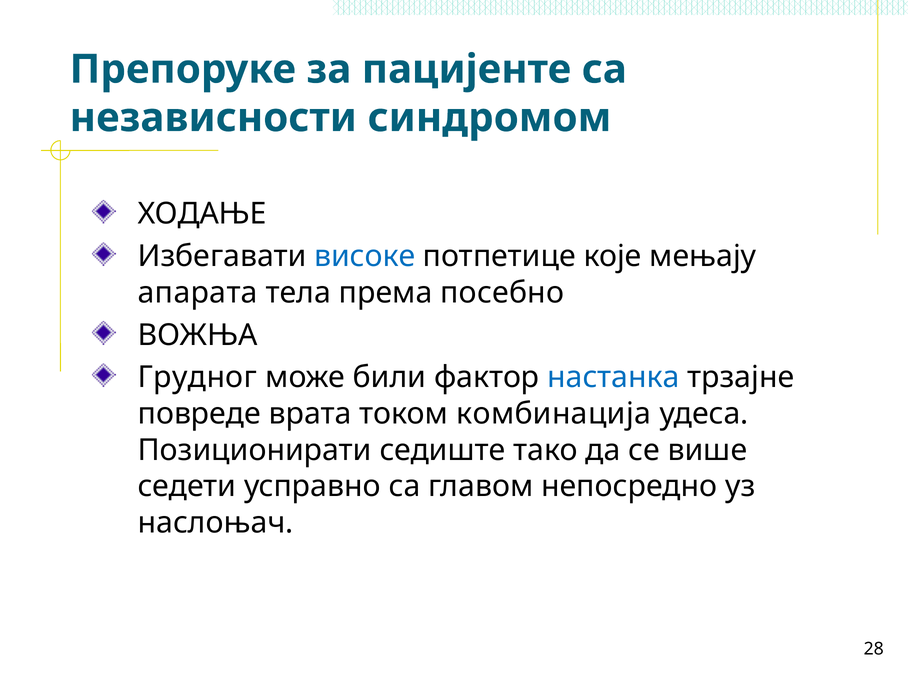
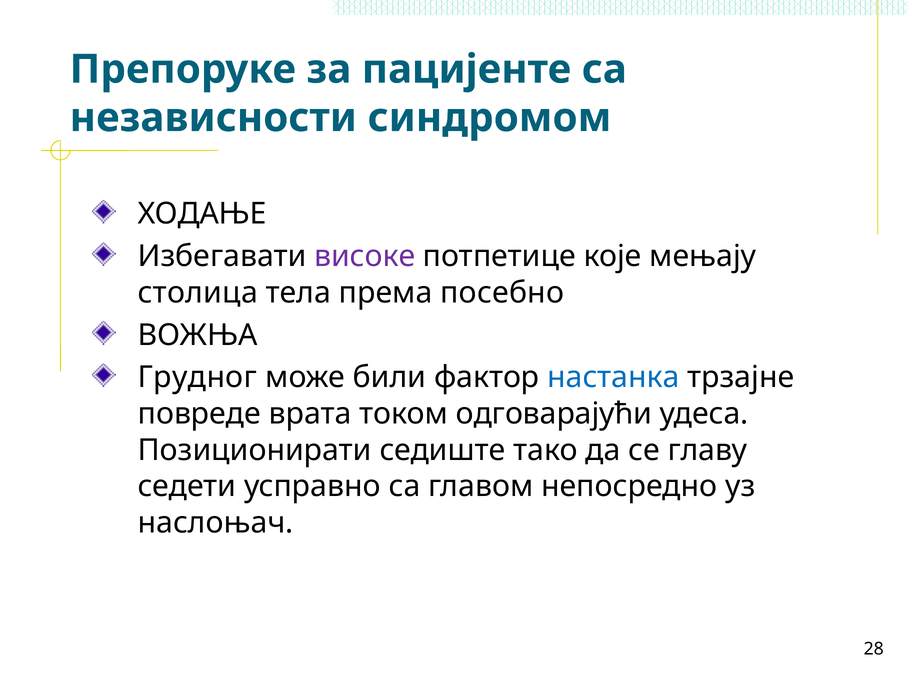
високе colour: blue -> purple
апарата: апарата -> столица
комбинација: комбинација -> одговарајући
више: више -> главу
